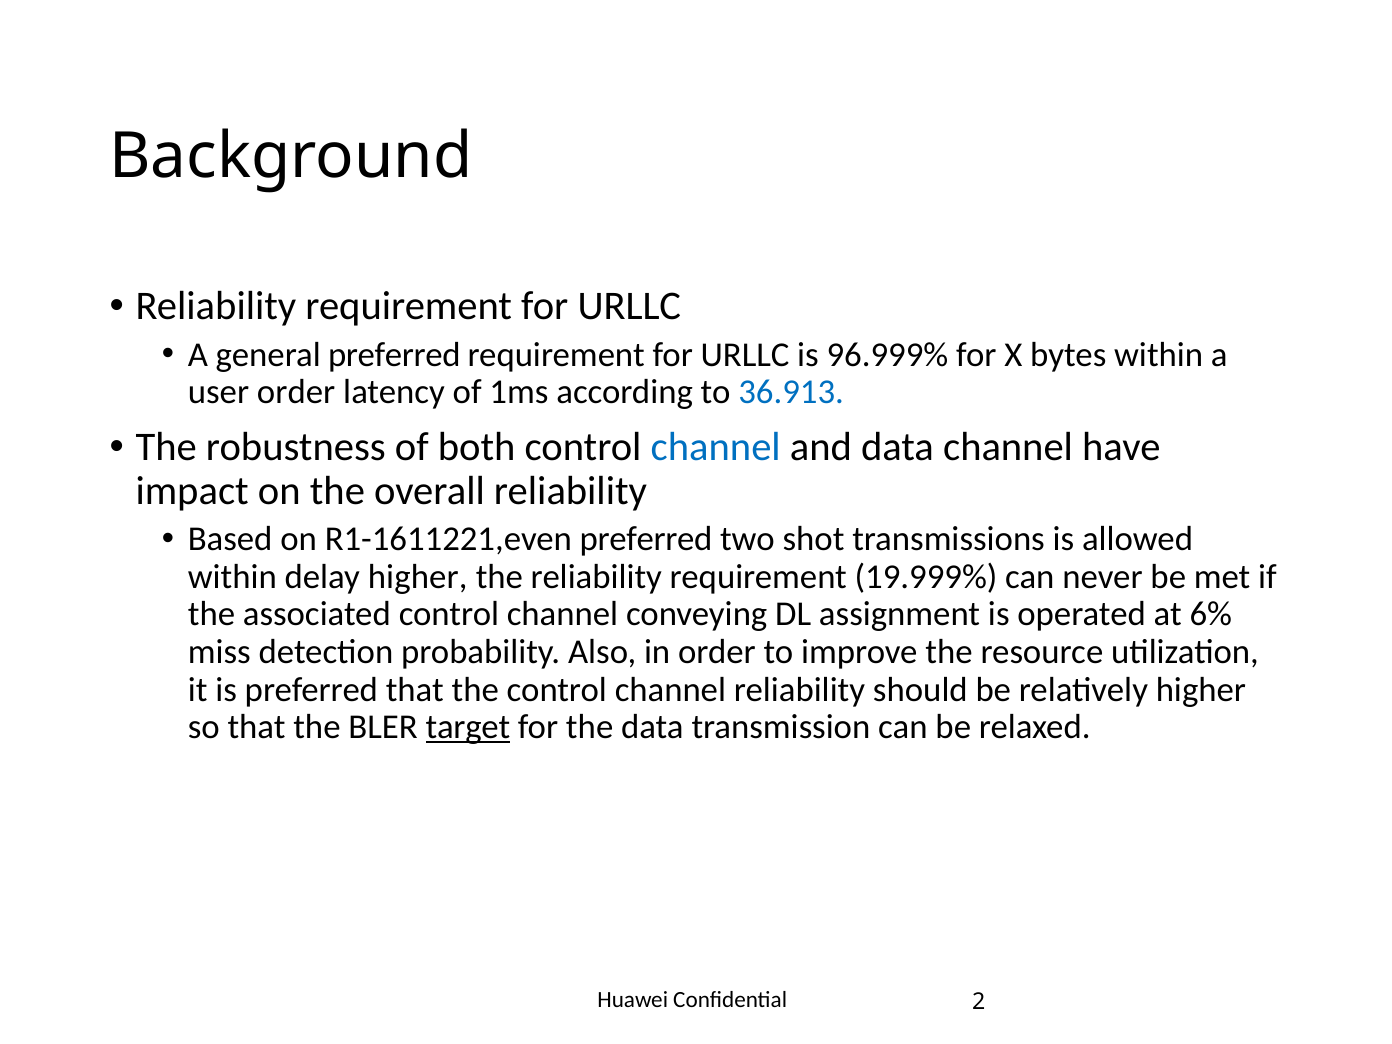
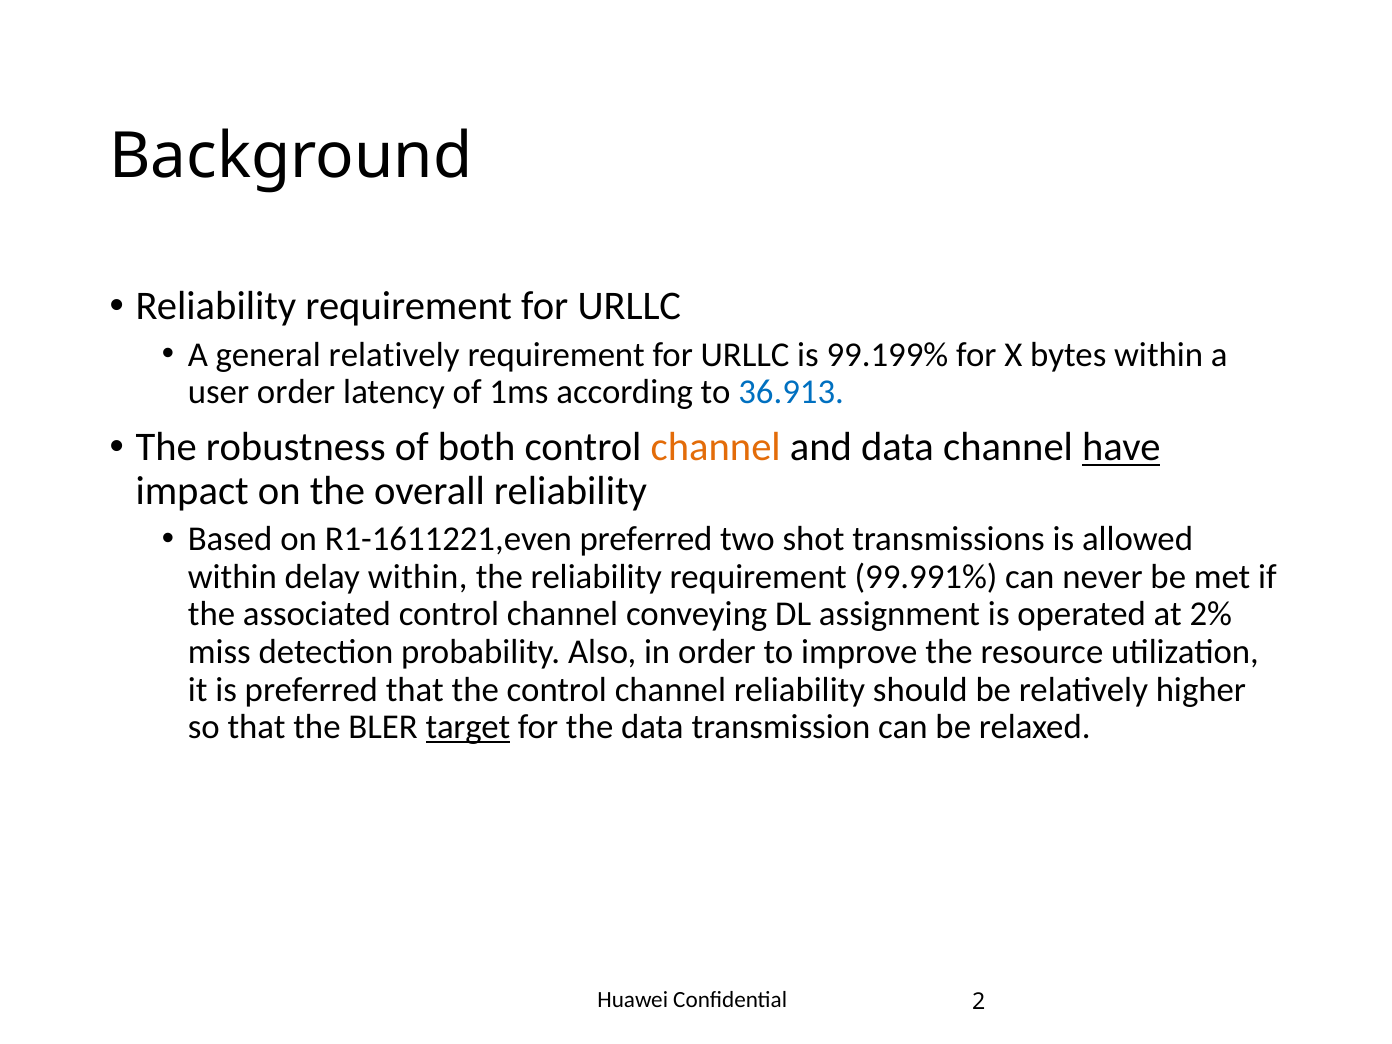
general preferred: preferred -> relatively
96.999%: 96.999% -> 99.199%
channel at (716, 447) colour: blue -> orange
have underline: none -> present
delay higher: higher -> within
19.999%: 19.999% -> 99.991%
6%: 6% -> 2%
